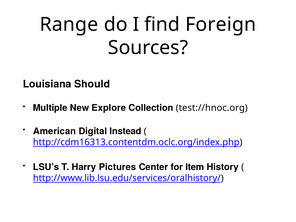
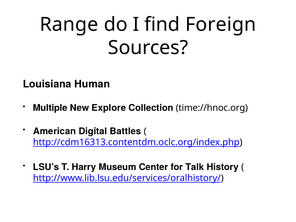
Should: Should -> Human
test://hnoc.org: test://hnoc.org -> time://hnoc.org
Instead: Instead -> Battles
Pictures: Pictures -> Museum
Item: Item -> Talk
